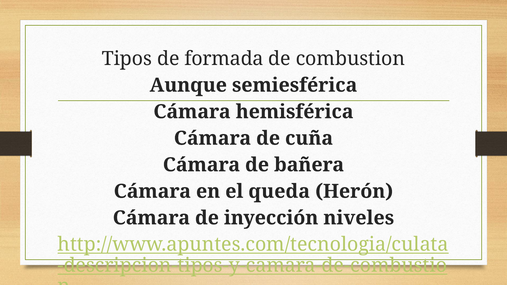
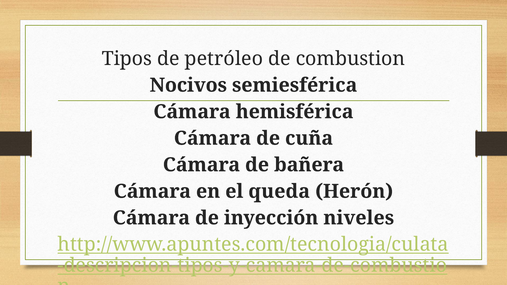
formada: formada -> petróleo
Aunque: Aunque -> Nocivos
